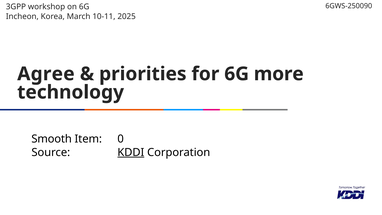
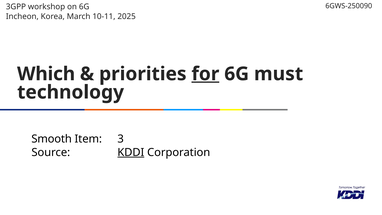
Agree: Agree -> Which
for underline: none -> present
more: more -> must
0: 0 -> 3
